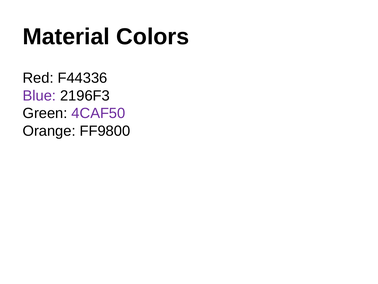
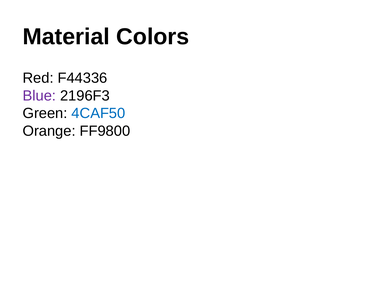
4CAF50 colour: purple -> blue
